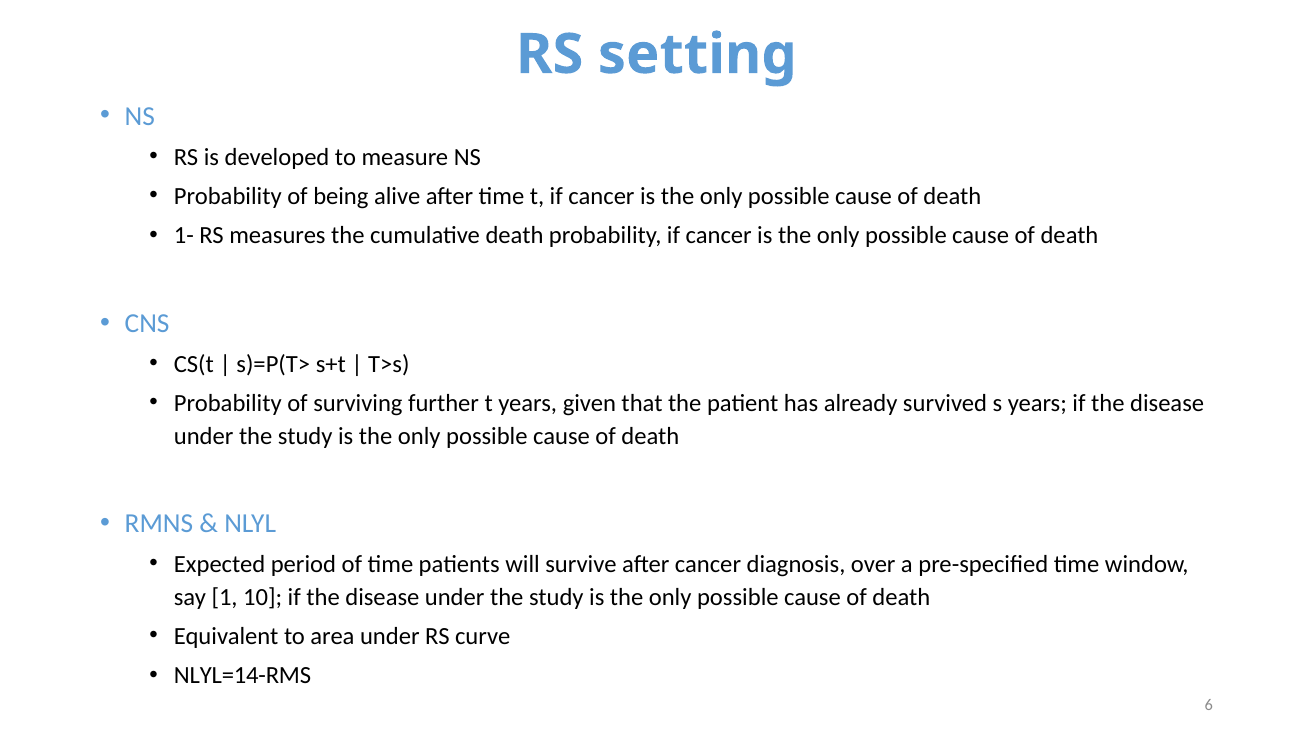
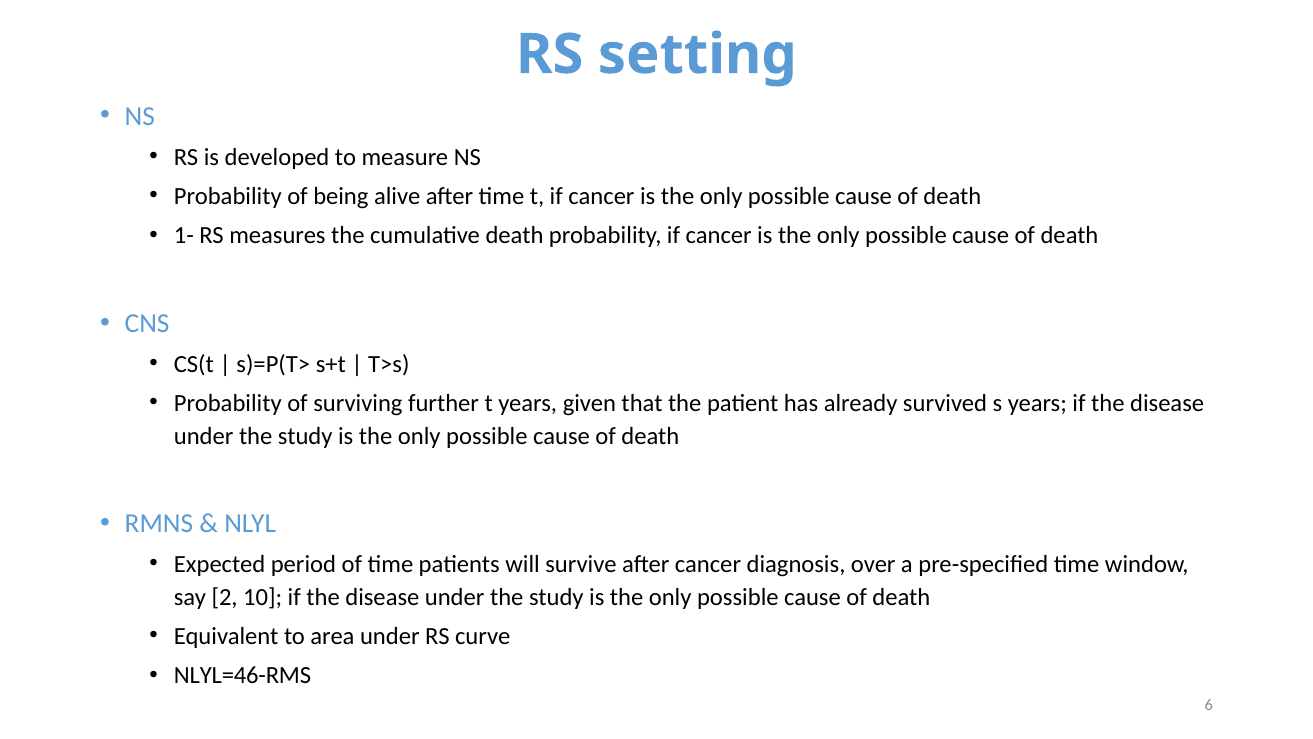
1: 1 -> 2
NLYL=14-RMS: NLYL=14-RMS -> NLYL=46-RMS
